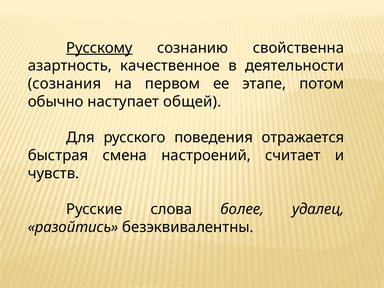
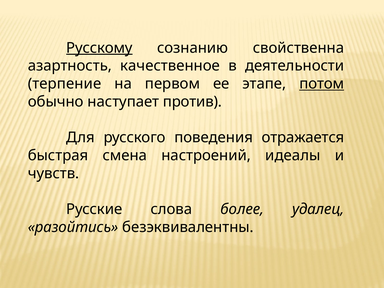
сознания: сознания -> терпение
потом underline: none -> present
общей: общей -> против
считает: считает -> идеалы
